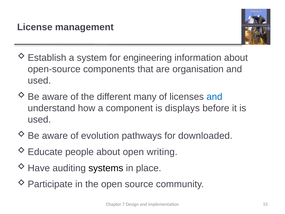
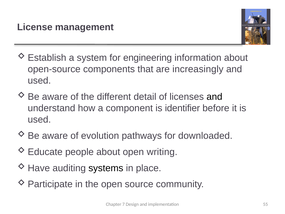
organisation: organisation -> increasingly
many: many -> detail
and at (214, 97) colour: blue -> black
displays: displays -> identifier
